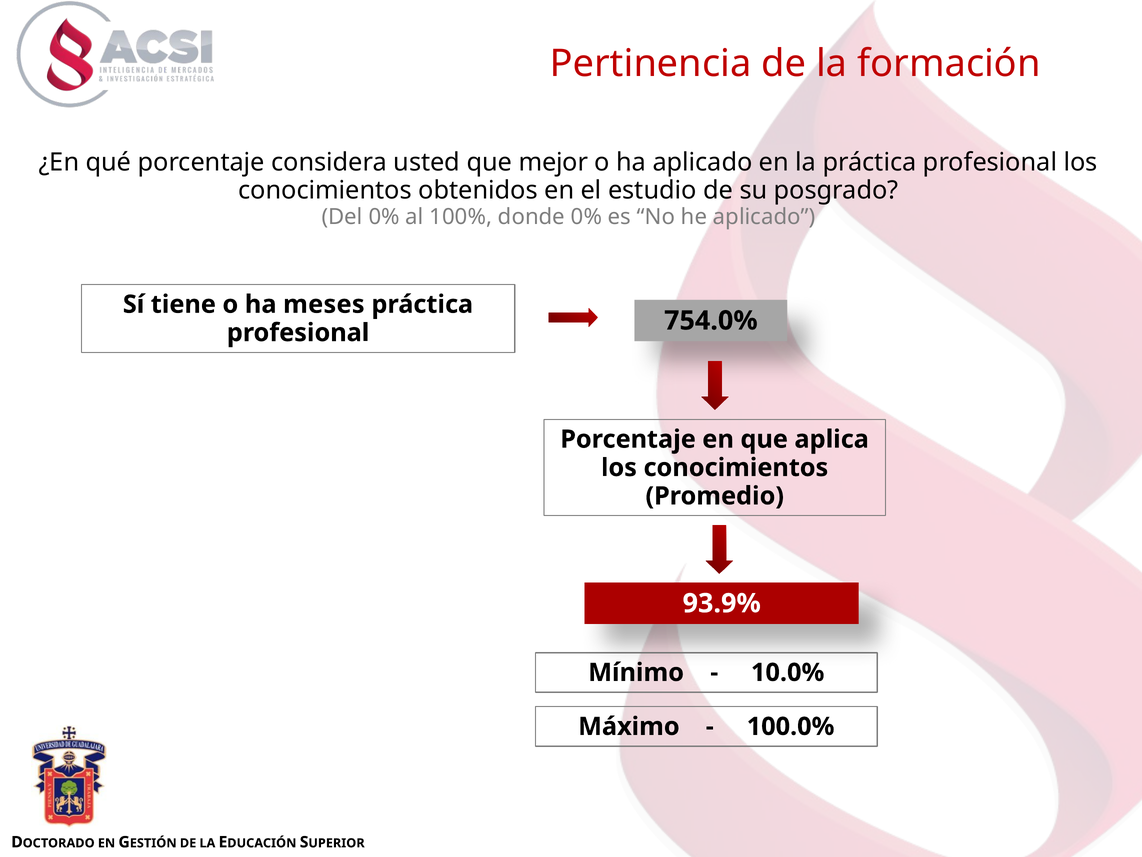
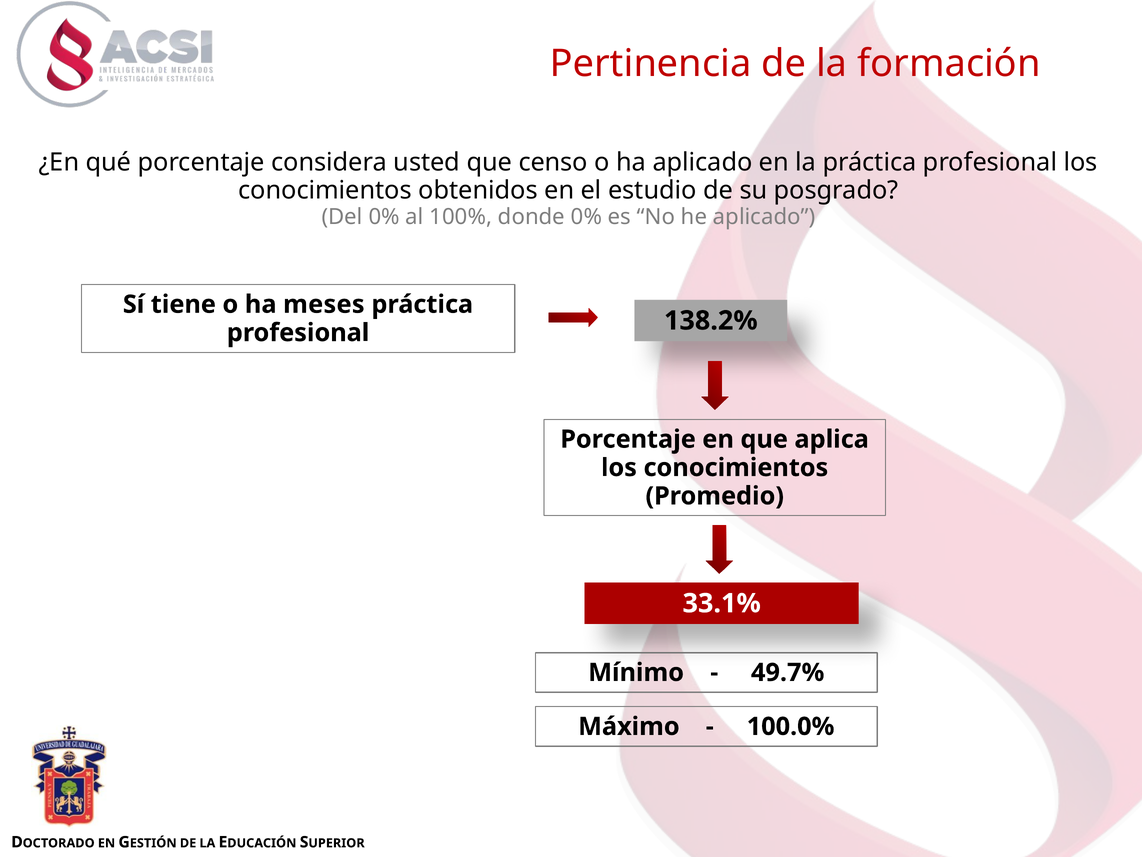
mejor: mejor -> censo
754.0%: 754.0% -> 138.2%
93.9%: 93.9% -> 33.1%
10.0%: 10.0% -> 49.7%
